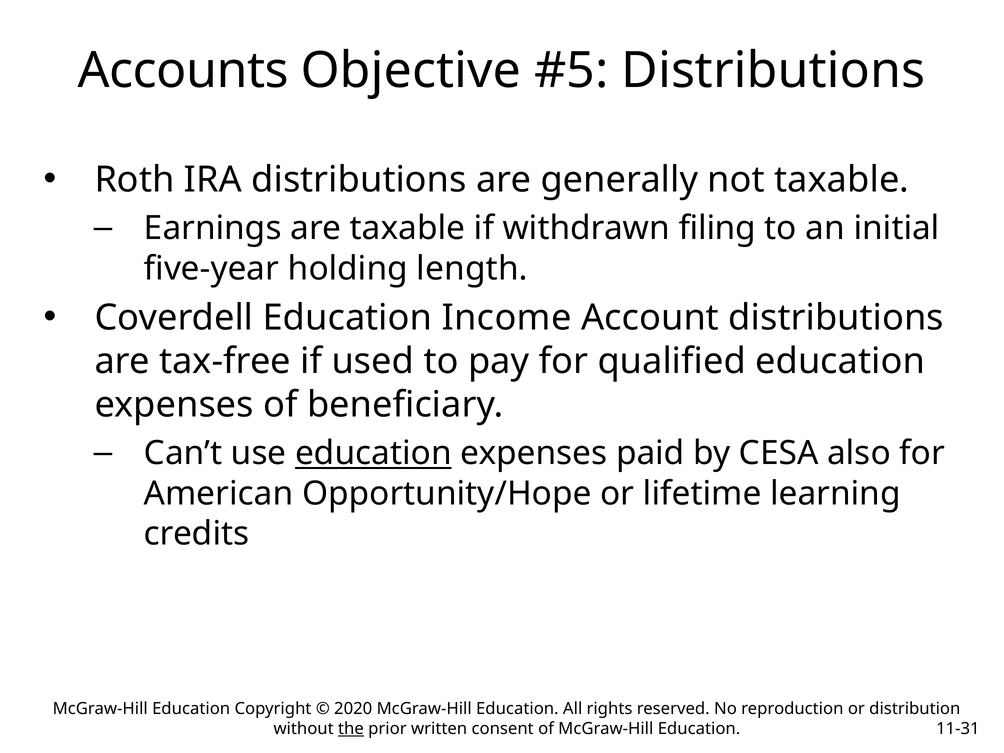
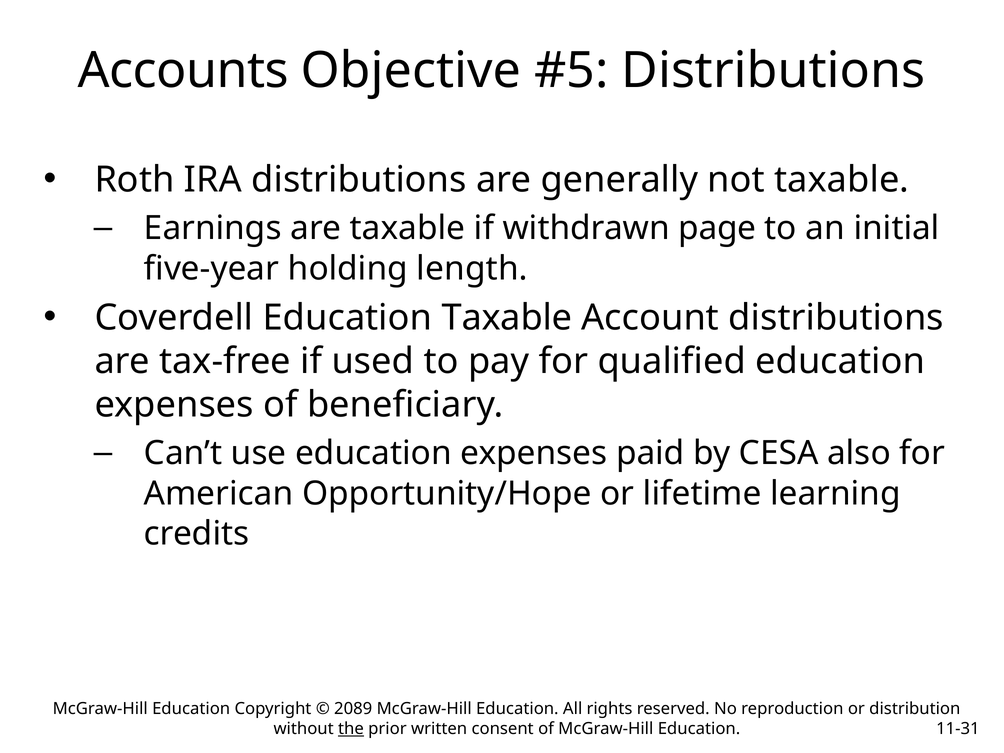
filing: filing -> page
Education Income: Income -> Taxable
education at (373, 453) underline: present -> none
2020: 2020 -> 2089
